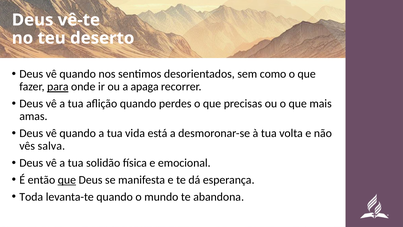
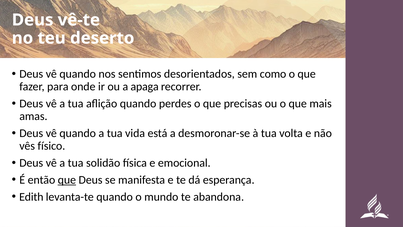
para underline: present -> none
salva: salva -> físico
Toda: Toda -> Edith
